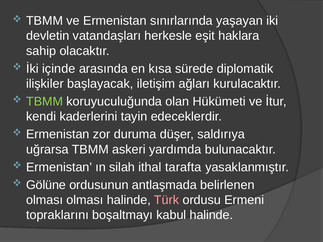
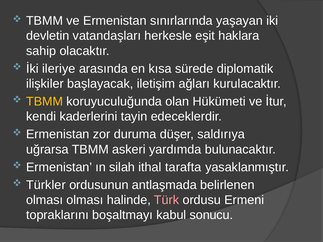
içinde: içinde -> ileriye
TBMM at (45, 102) colour: light green -> yellow
Gölüne: Gölüne -> Türkler
kabul halinde: halinde -> sonucu
